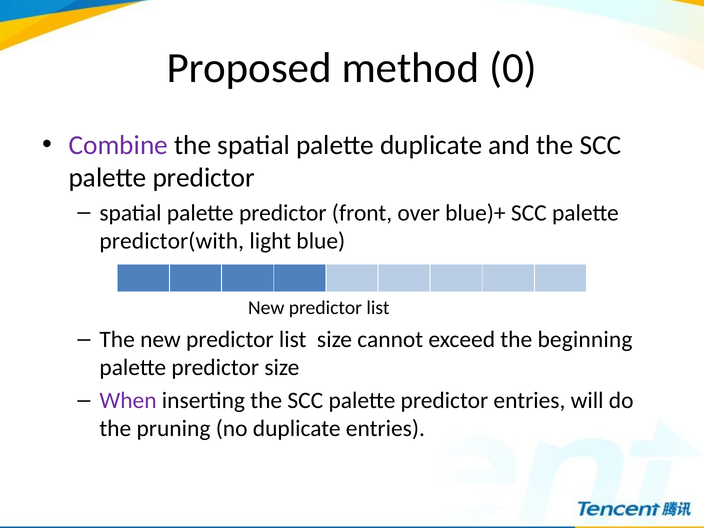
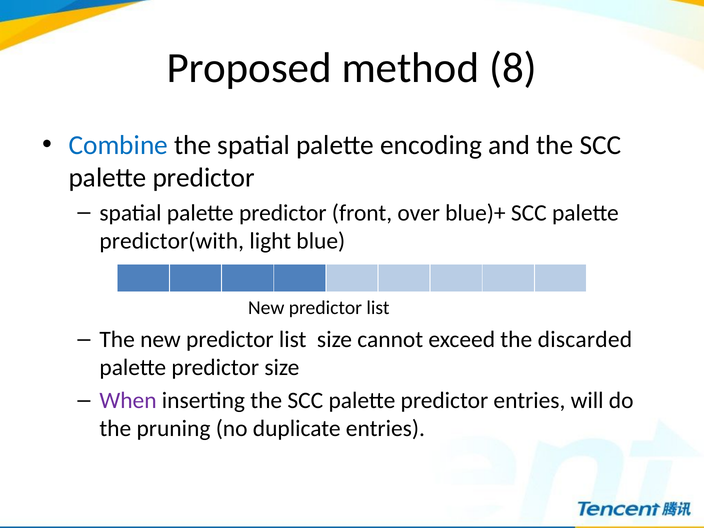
0: 0 -> 8
Combine colour: purple -> blue
palette duplicate: duplicate -> encoding
beginning: beginning -> discarded
